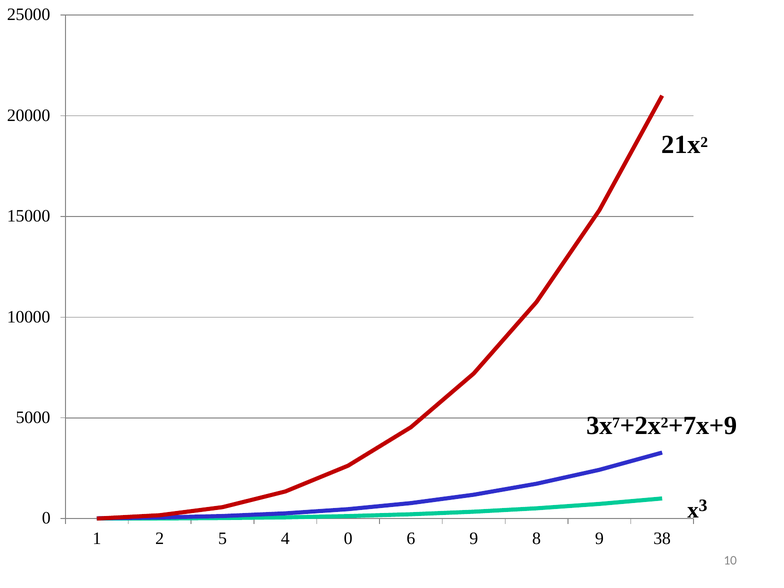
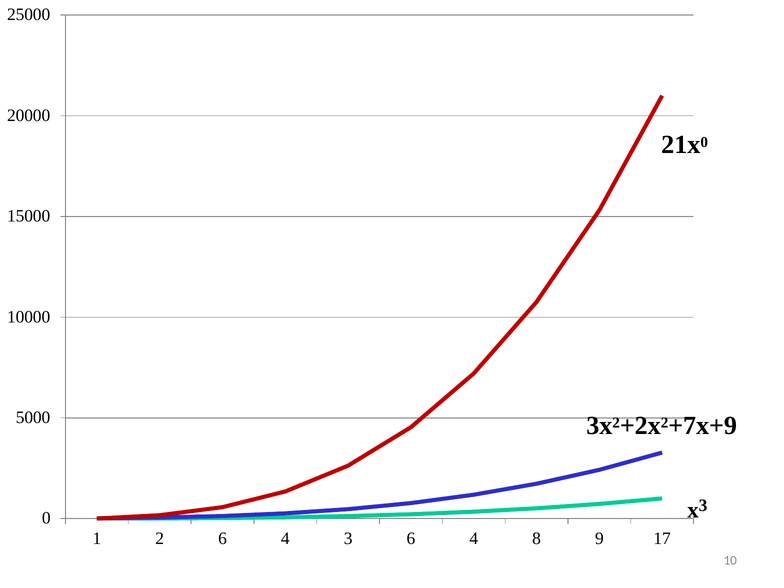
2 at (704, 142): 2 -> 0
7 at (616, 423): 7 -> 2
2 5: 5 -> 6
4 0: 0 -> 3
9 at (474, 539): 9 -> 4
38: 38 -> 17
